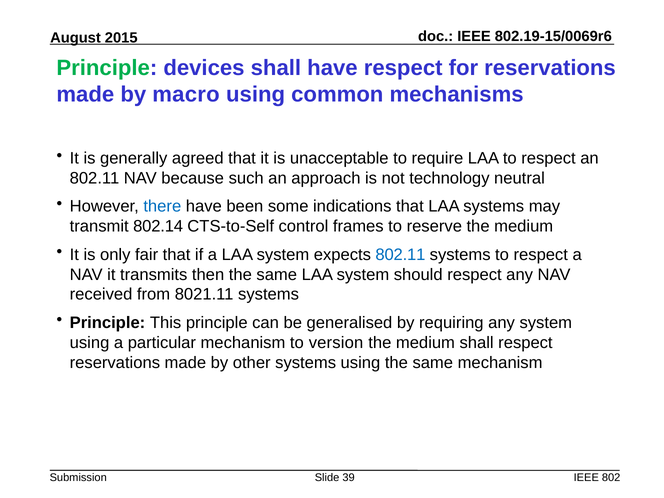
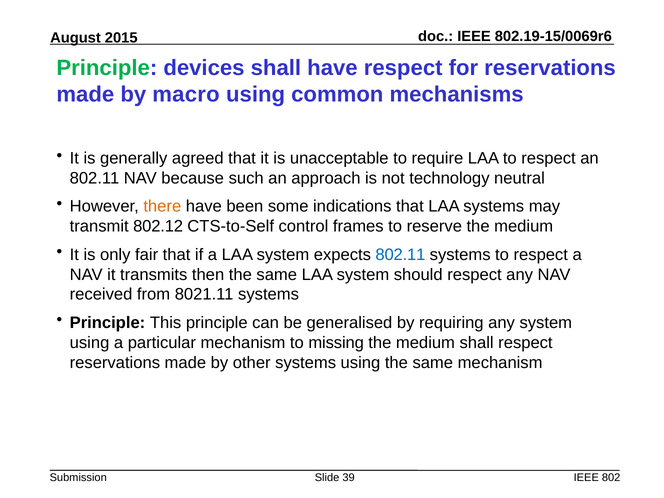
there colour: blue -> orange
802.14: 802.14 -> 802.12
version: version -> missing
